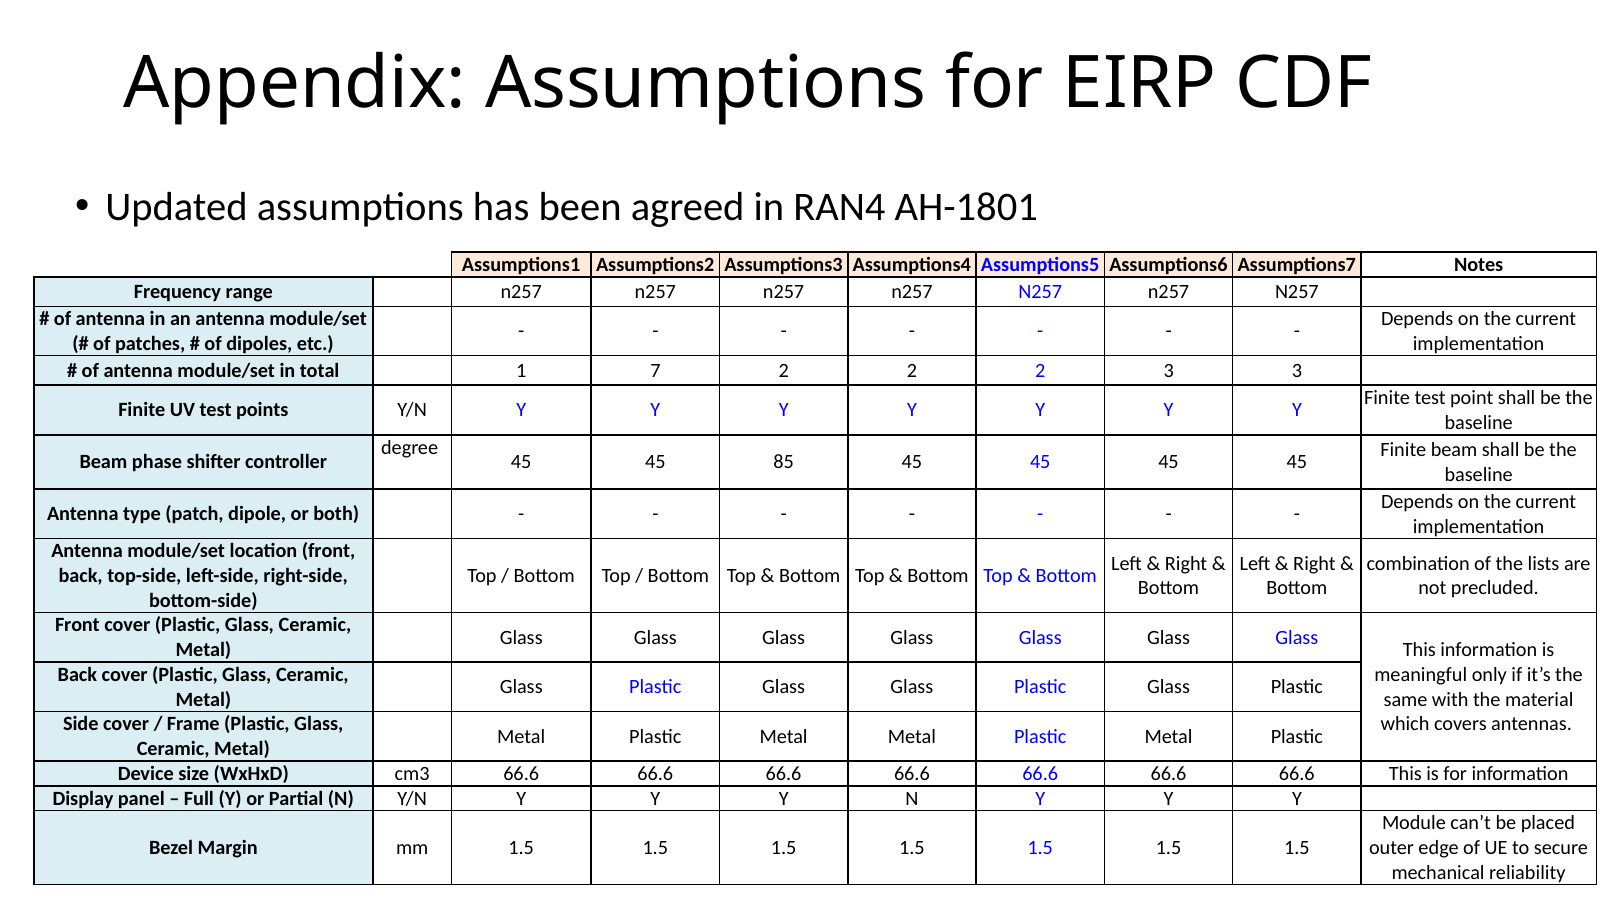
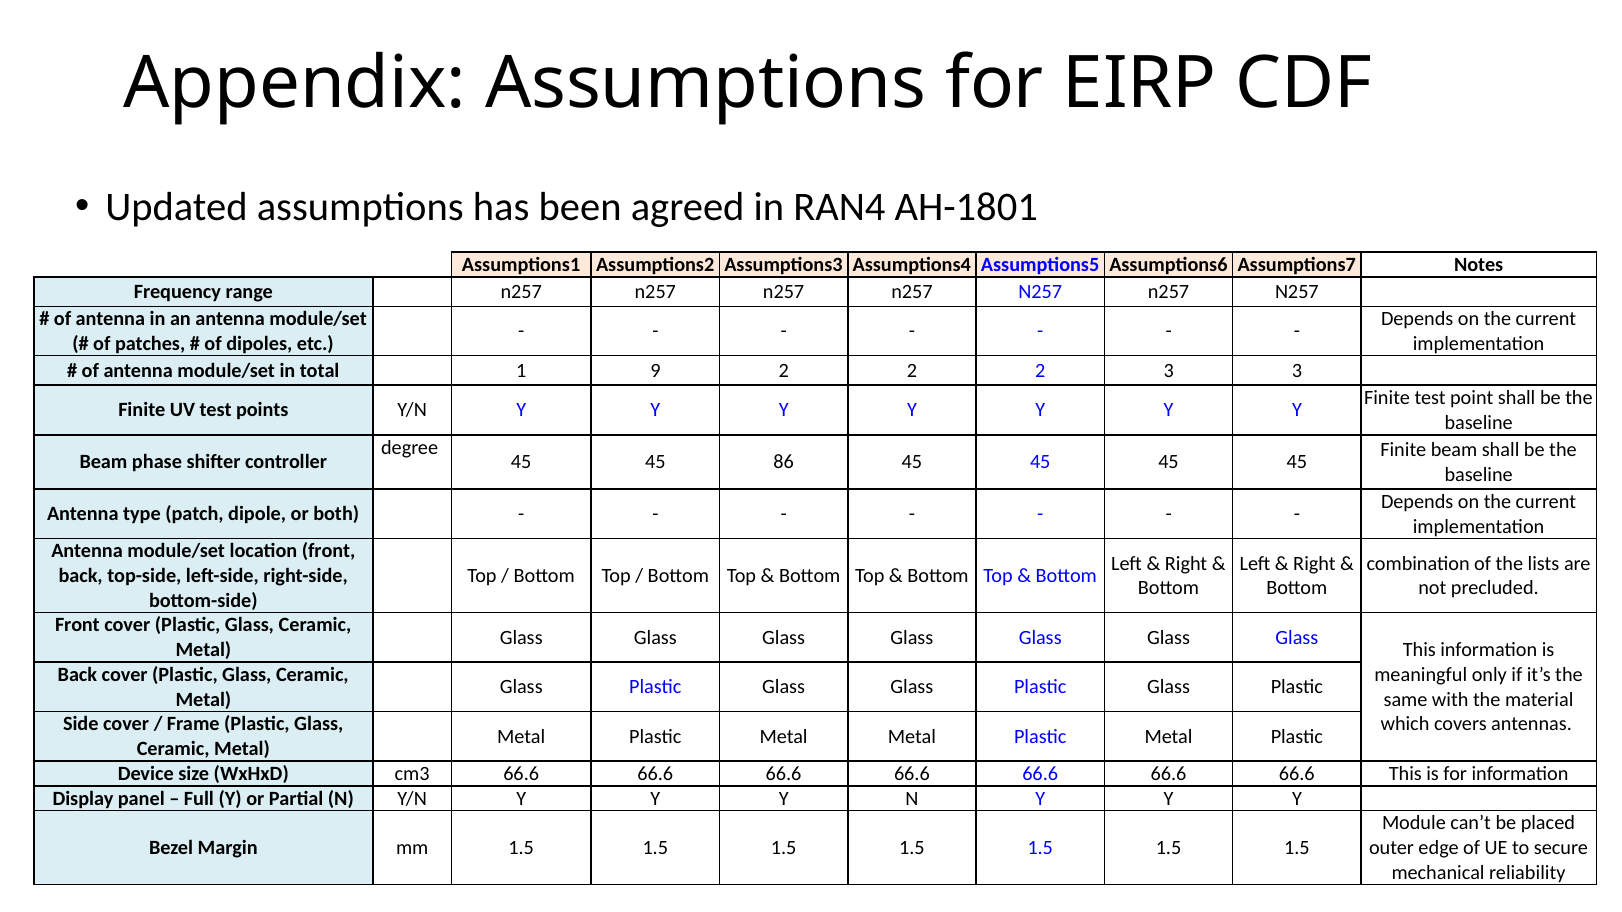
7: 7 -> 9
85: 85 -> 86
